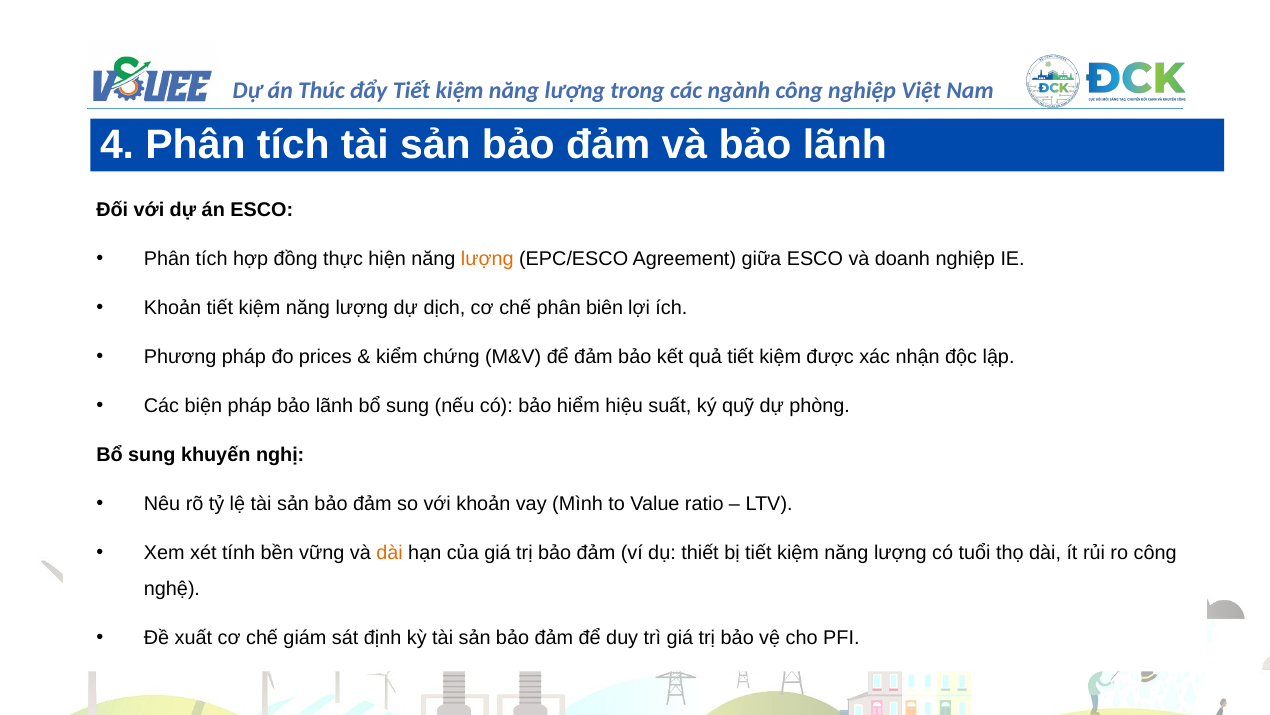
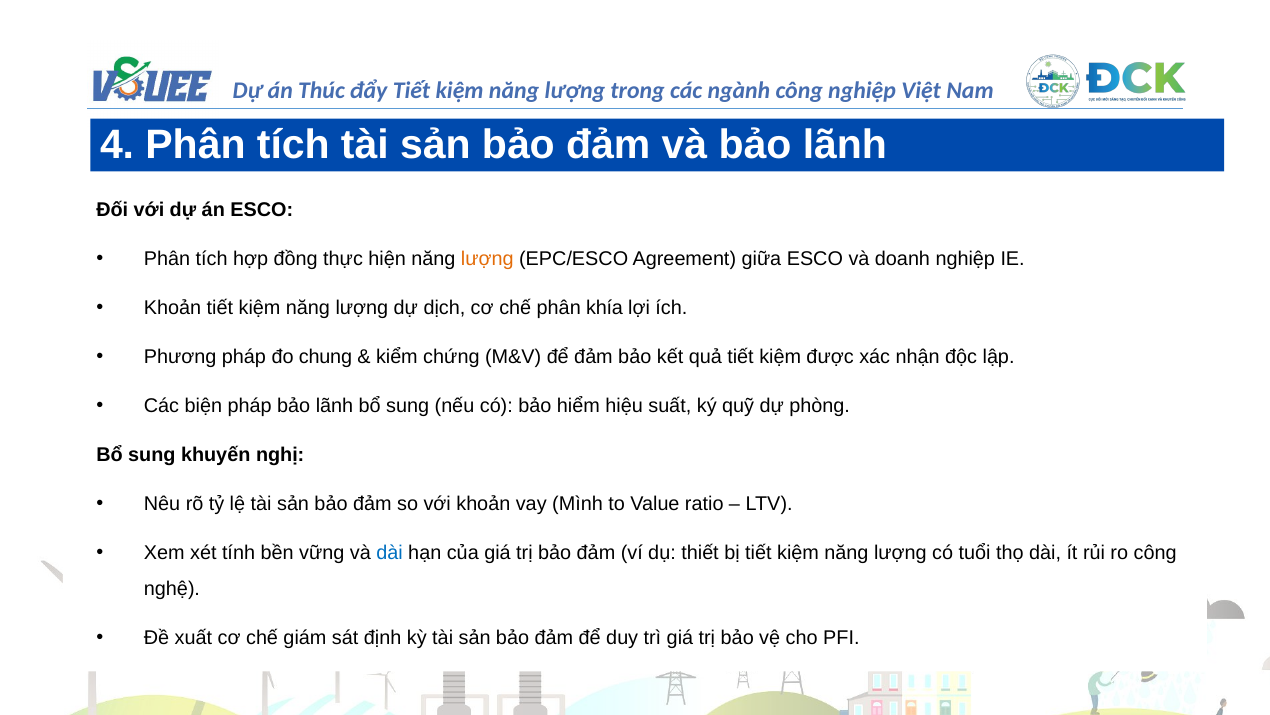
biên: biên -> khía
prices: prices -> chung
dài at (390, 553) colour: orange -> blue
